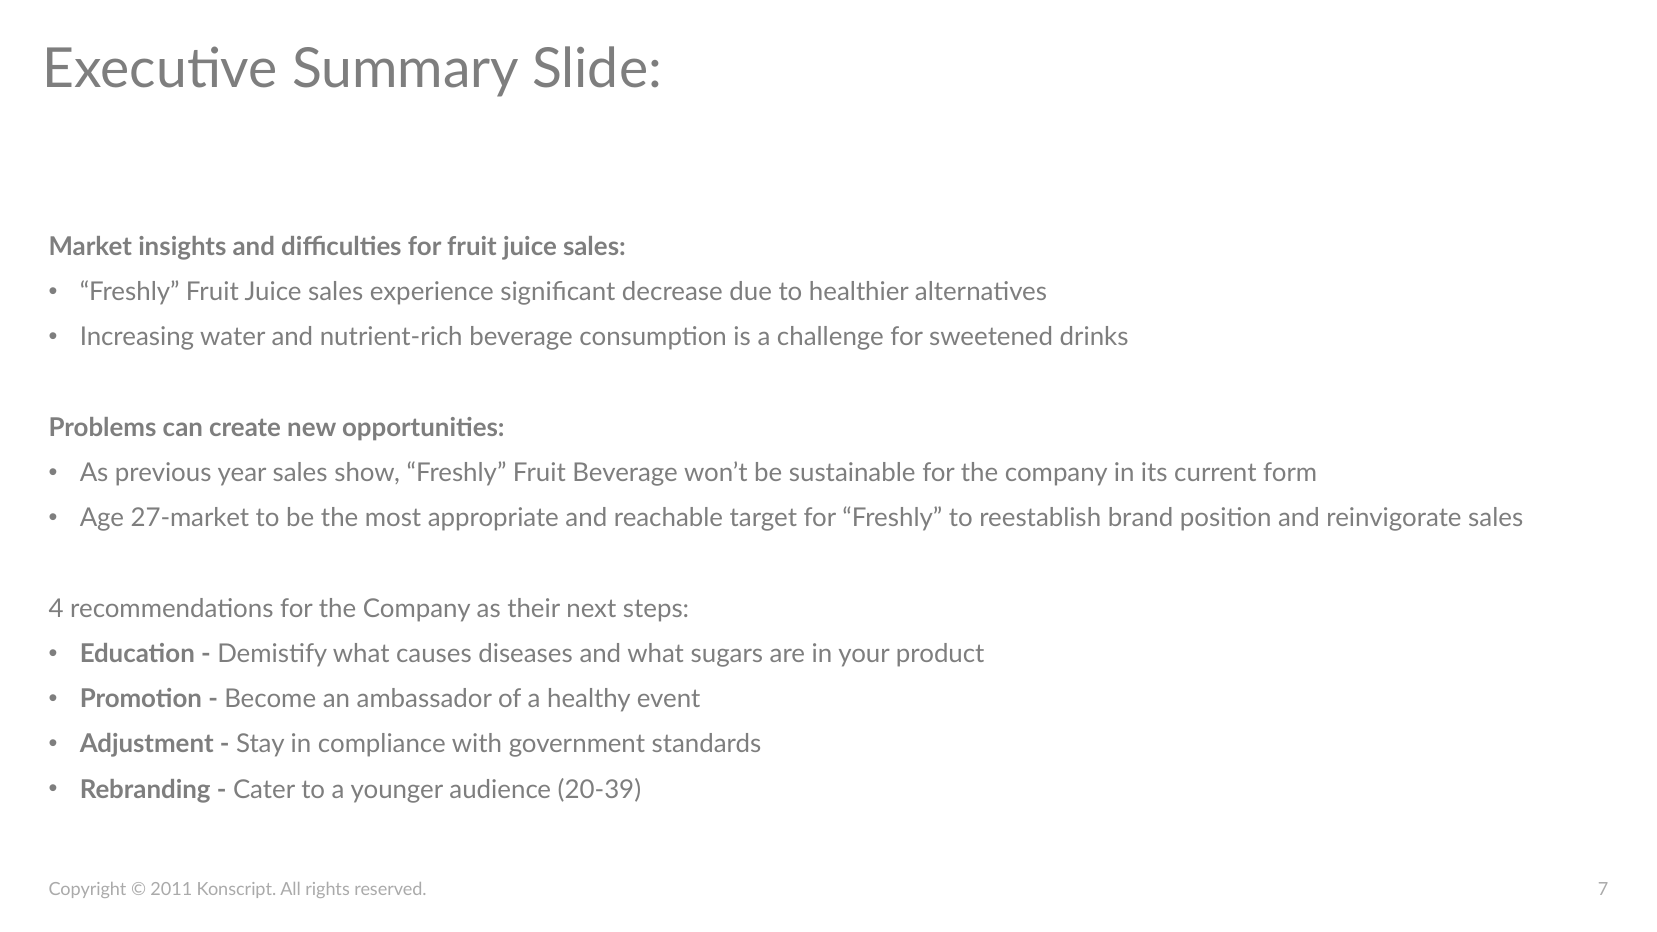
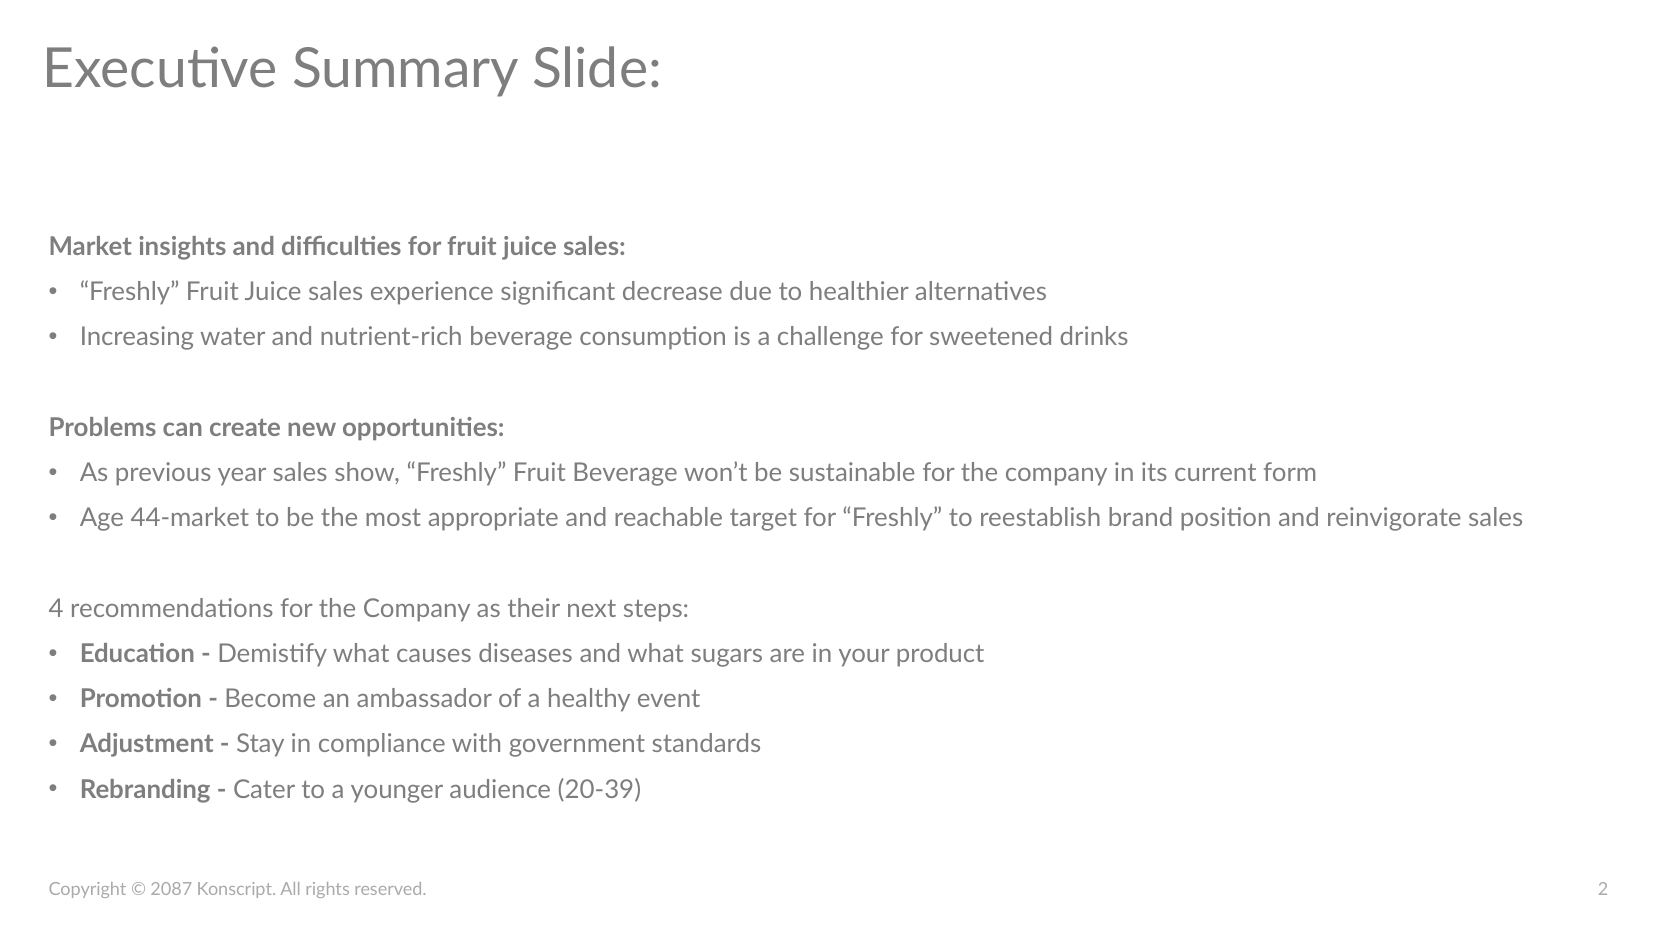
27-market: 27-market -> 44-market
2011: 2011 -> 2087
7: 7 -> 2
